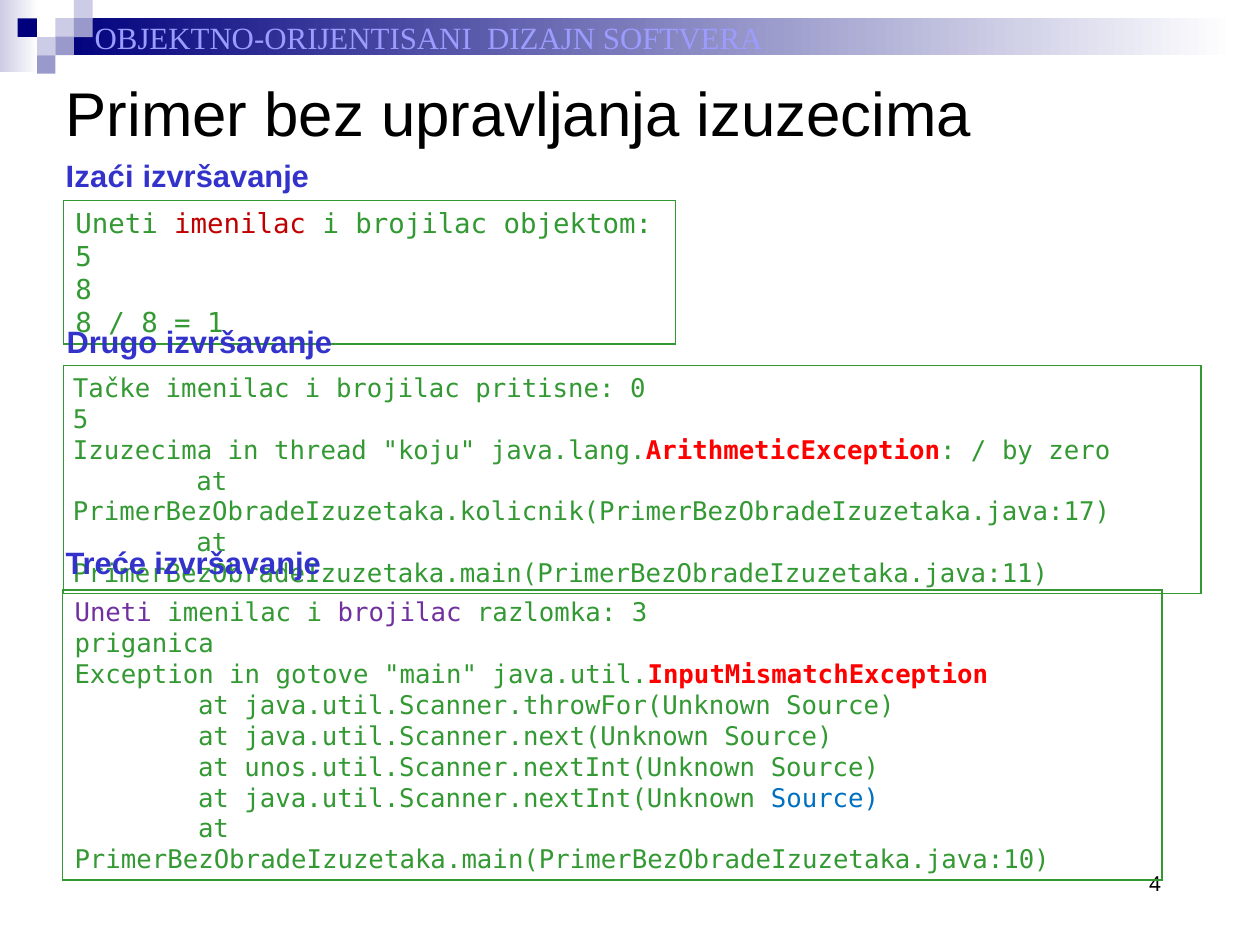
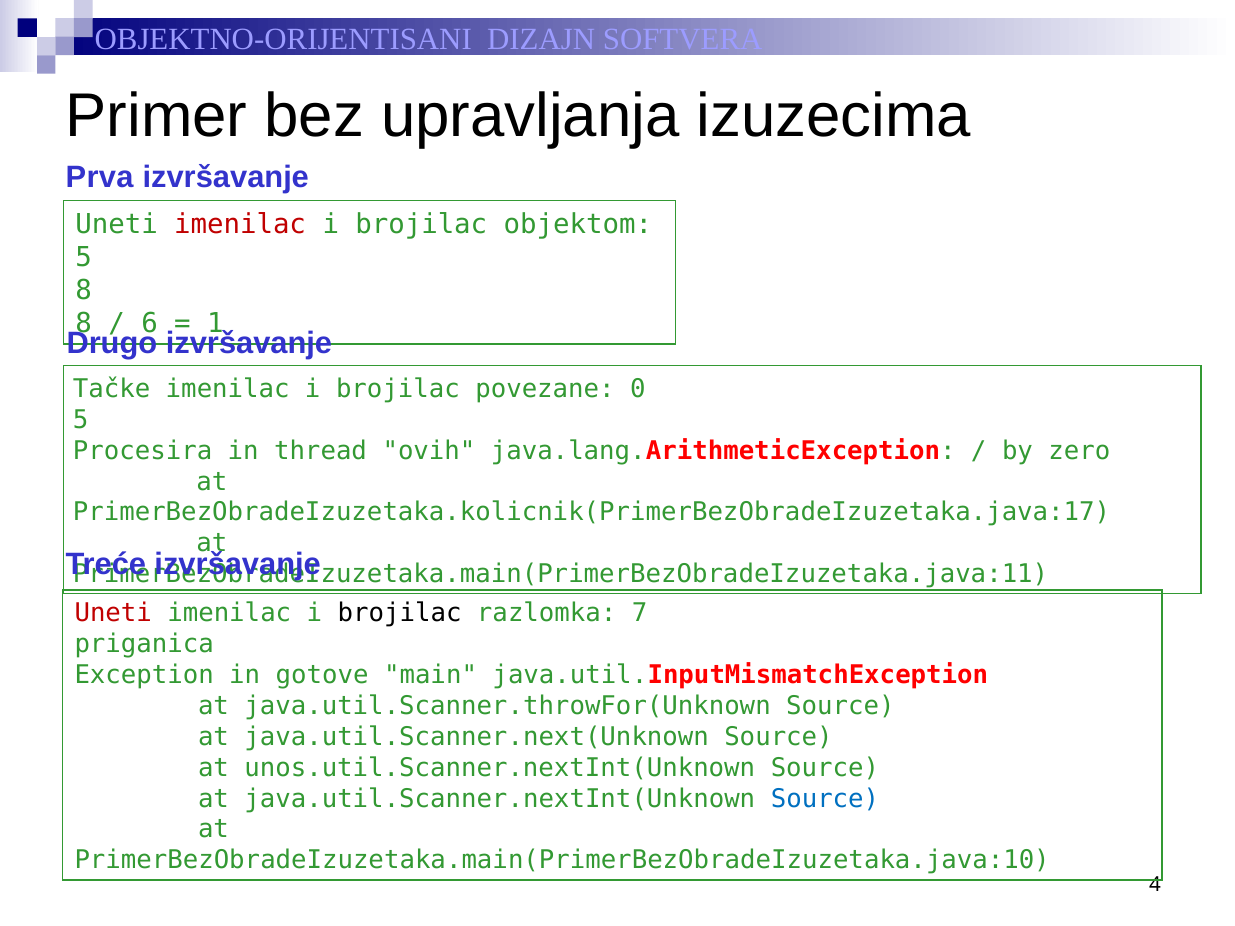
Izaći: Izaći -> Prva
8 at (150, 324): 8 -> 6
pritisne: pritisne -> povezane
Izuzecima at (143, 451): Izuzecima -> Procesira
koju: koju -> ovih
Uneti at (113, 614) colour: purple -> red
brojilac at (400, 614) colour: purple -> black
3: 3 -> 7
